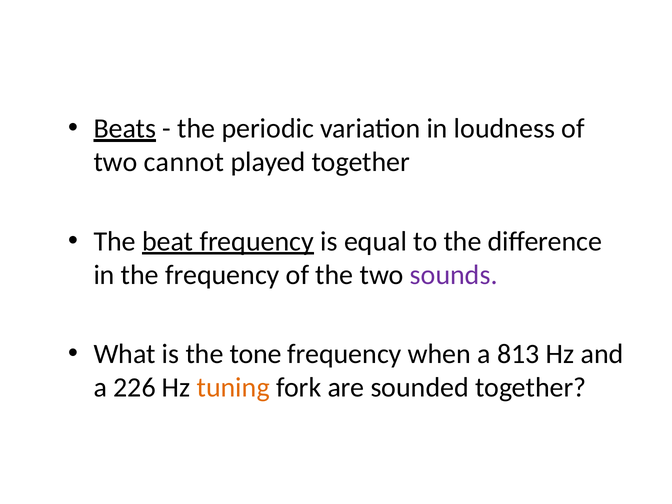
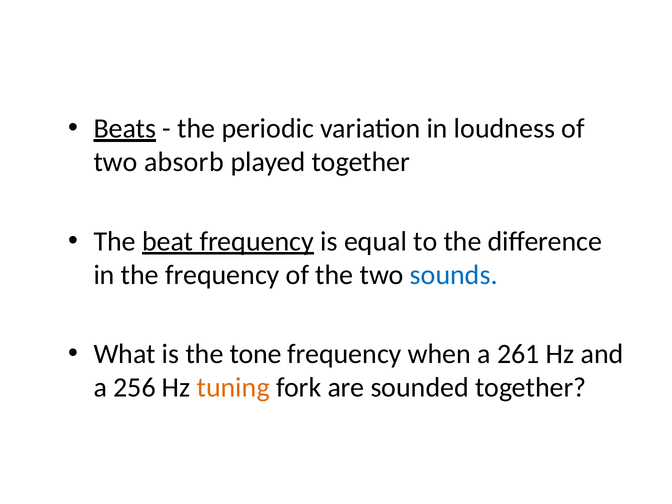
cannot: cannot -> absorb
sounds colour: purple -> blue
813: 813 -> 261
226: 226 -> 256
